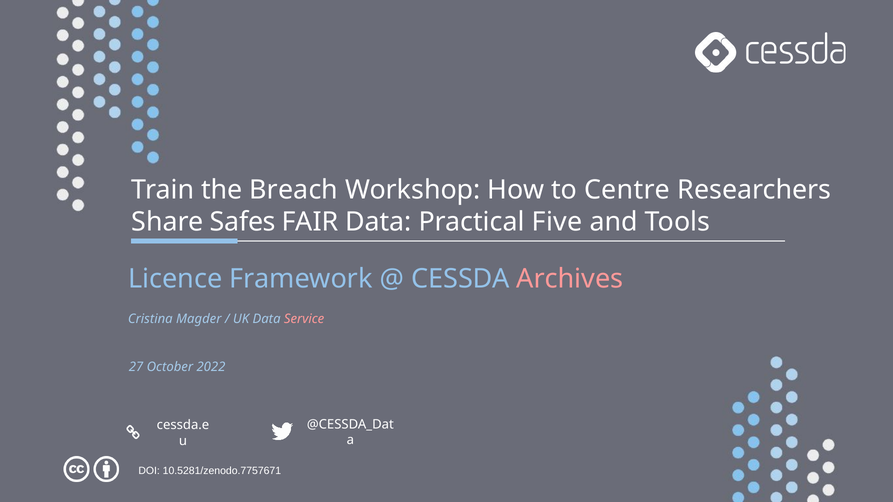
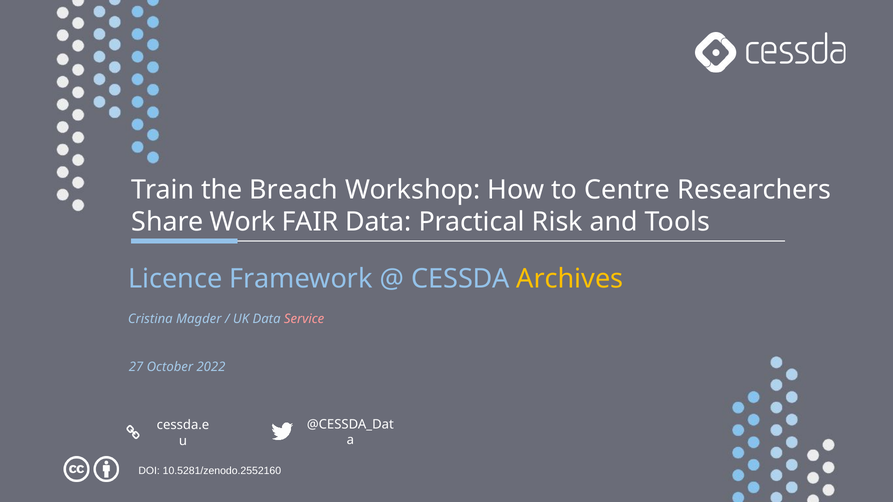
Safes: Safes -> Work
Five: Five -> Risk
Archives colour: pink -> yellow
10.5281/zenodo.7757671: 10.5281/zenodo.7757671 -> 10.5281/zenodo.2552160
